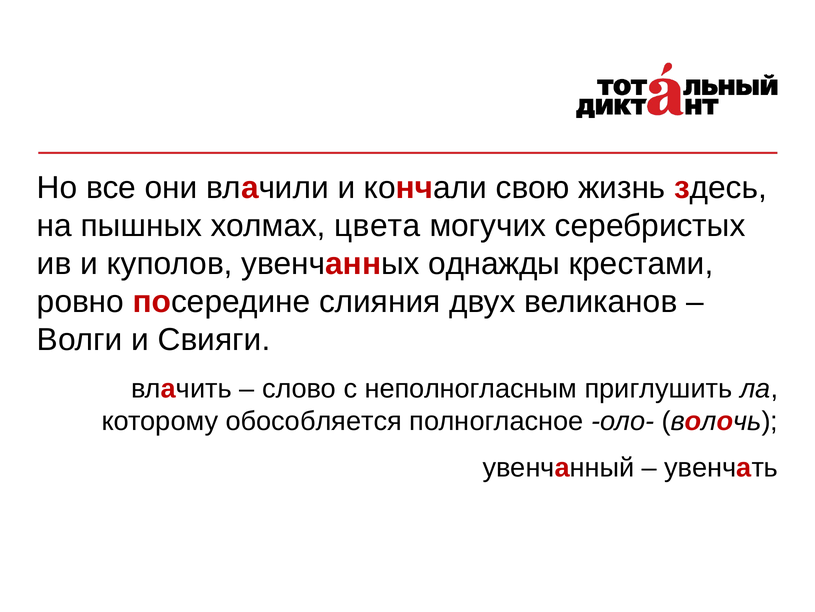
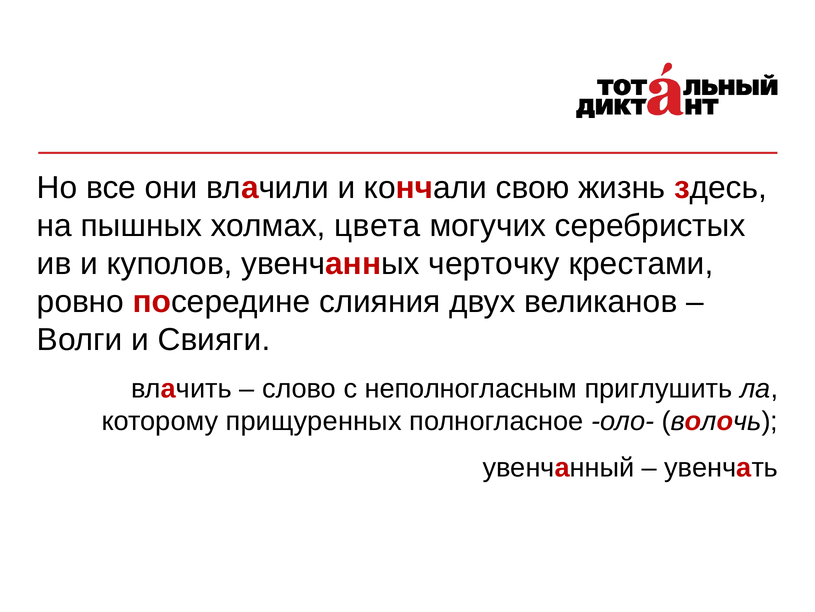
однажды: однажды -> черточку
обособляется: обособляется -> прищуренных
